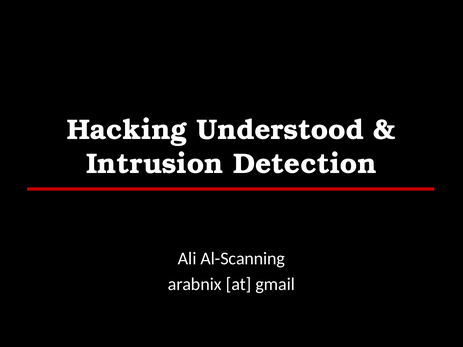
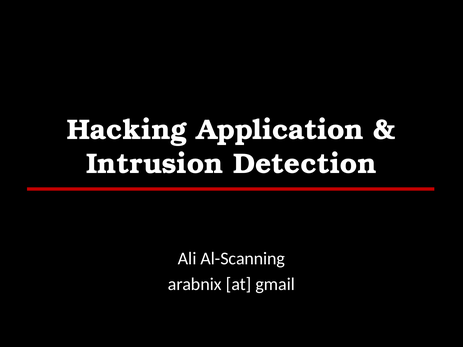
Understood: Understood -> Application
